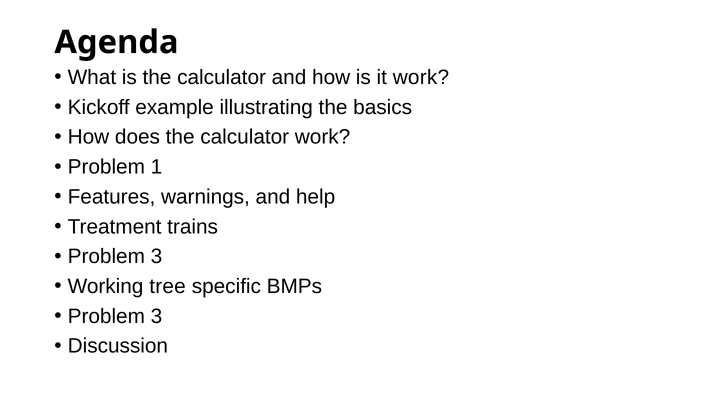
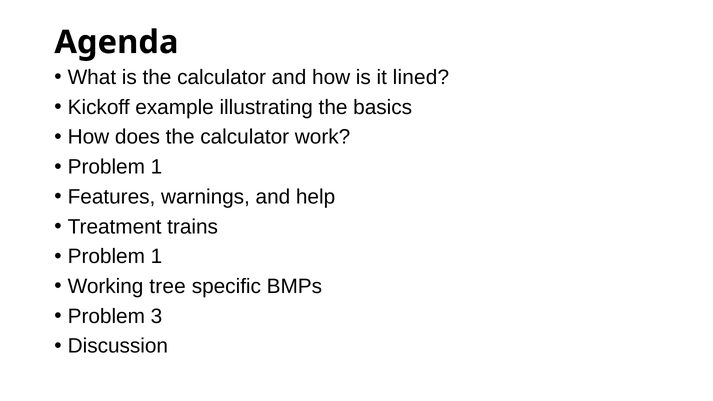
it work: work -> lined
3 at (157, 257): 3 -> 1
